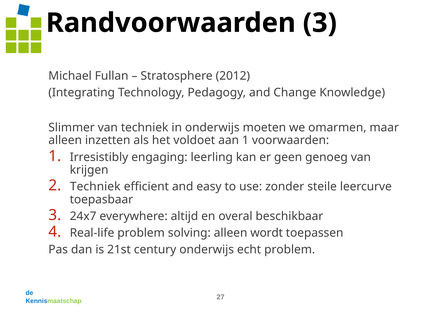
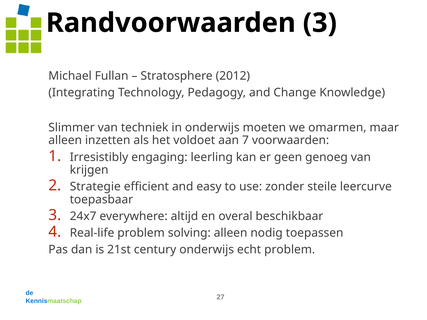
aan 1: 1 -> 7
Techniek at (95, 187): Techniek -> Strategie
wordt: wordt -> nodig
